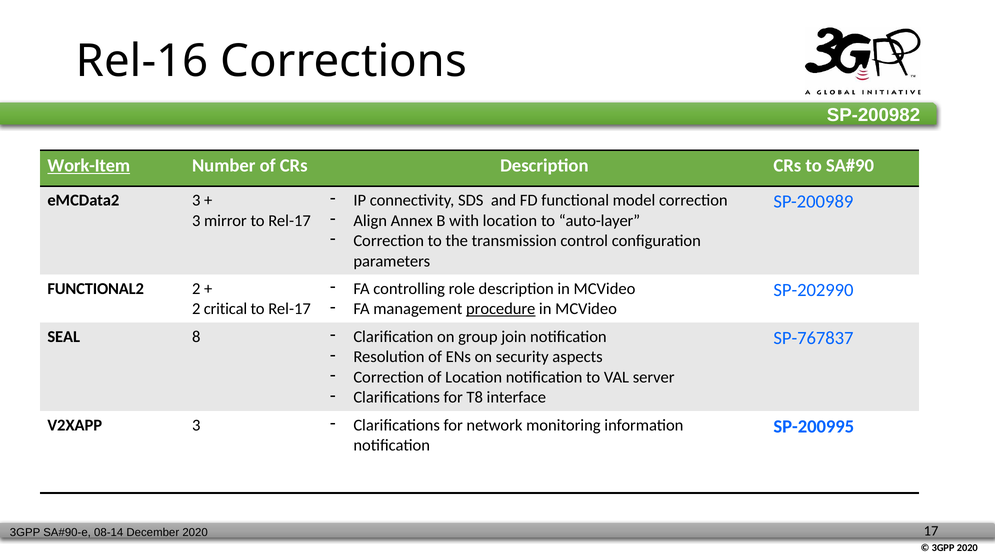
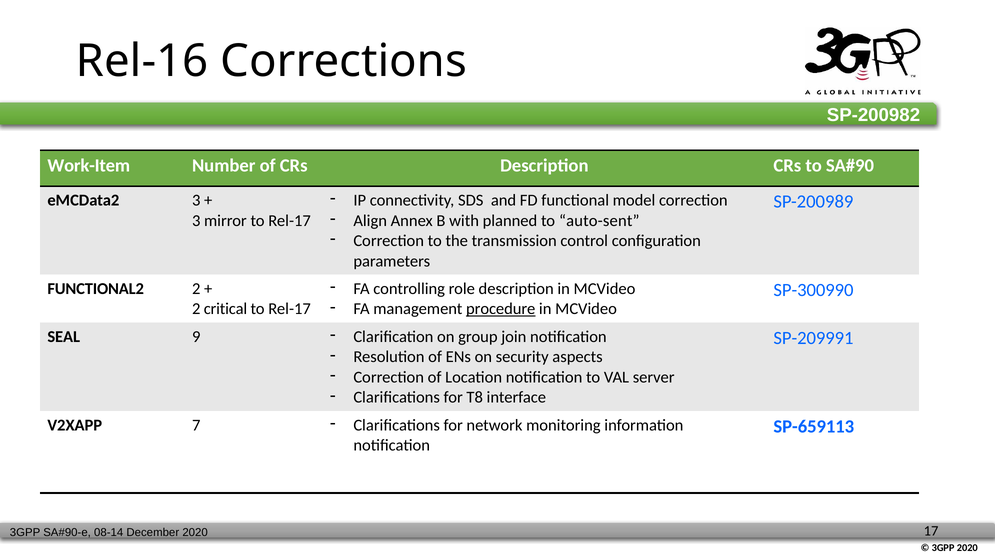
Work-Item underline: present -> none
with location: location -> planned
auto-layer: auto-layer -> auto-sent
SP-202990: SP-202990 -> SP-300990
8: 8 -> 9
SP-767837: SP-767837 -> SP-209991
V2XAPP 3: 3 -> 7
SP-200995: SP-200995 -> SP-659113
